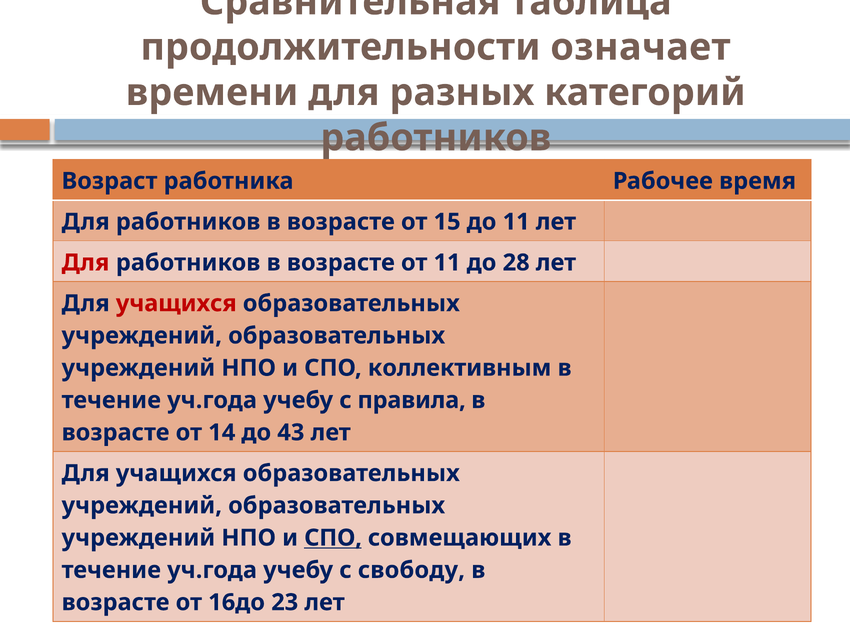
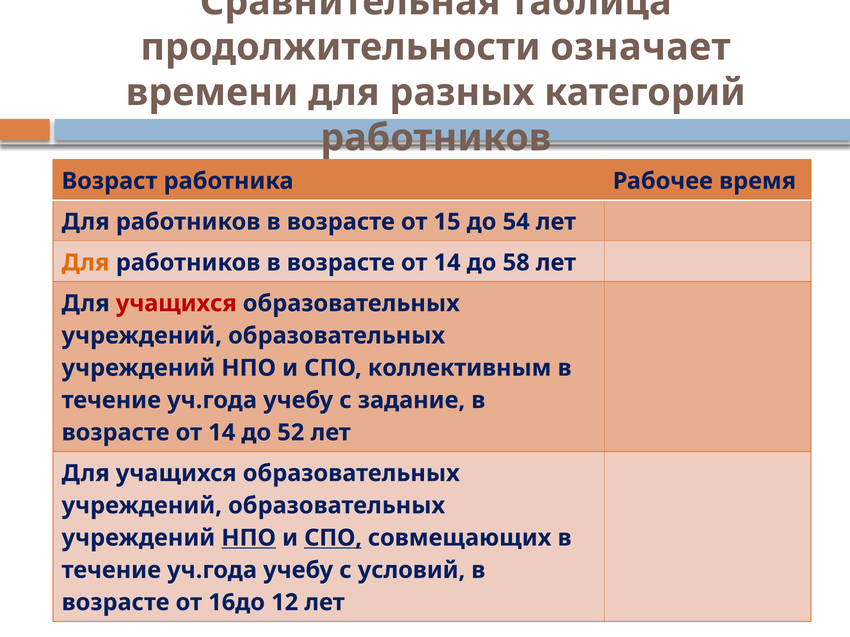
до 11: 11 -> 54
Для at (86, 263) colour: red -> orange
11 at (447, 263): 11 -> 14
28: 28 -> 58
правила: правила -> задание
43: 43 -> 52
НПО at (249, 538) underline: none -> present
свободу: свободу -> условий
23: 23 -> 12
